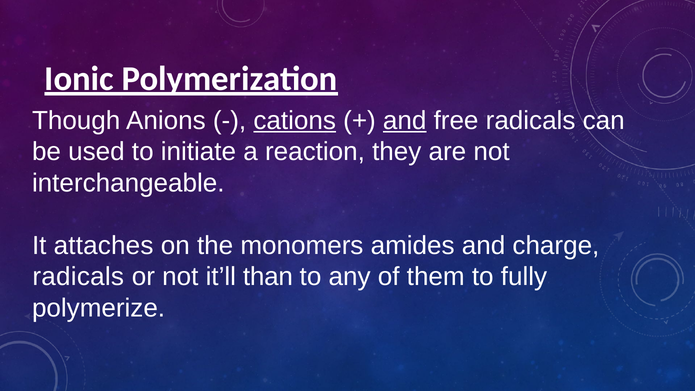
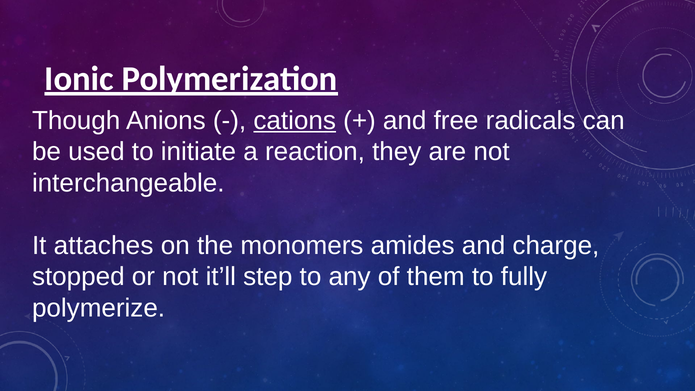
and at (405, 120) underline: present -> none
radicals at (78, 277): radicals -> stopped
than: than -> step
